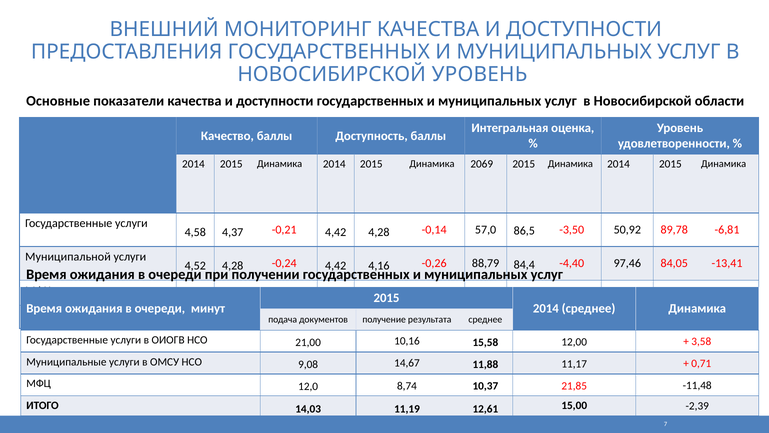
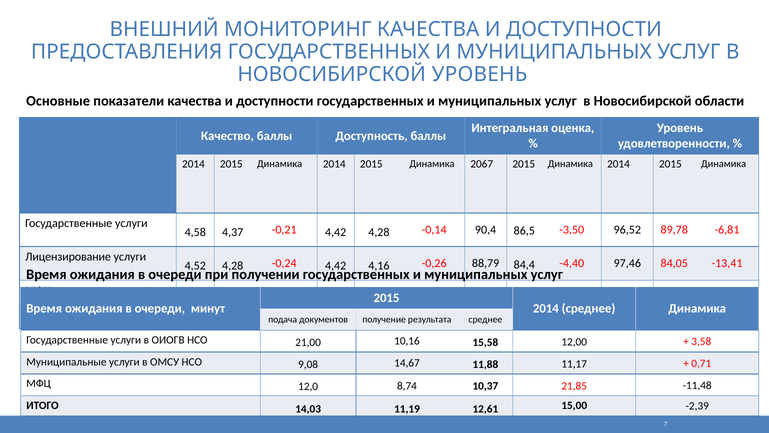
2069: 2069 -> 2067
57,0: 57,0 -> 90,4
50,92: 50,92 -> 96,52
Муниципальной: Муниципальной -> Лицензирование
